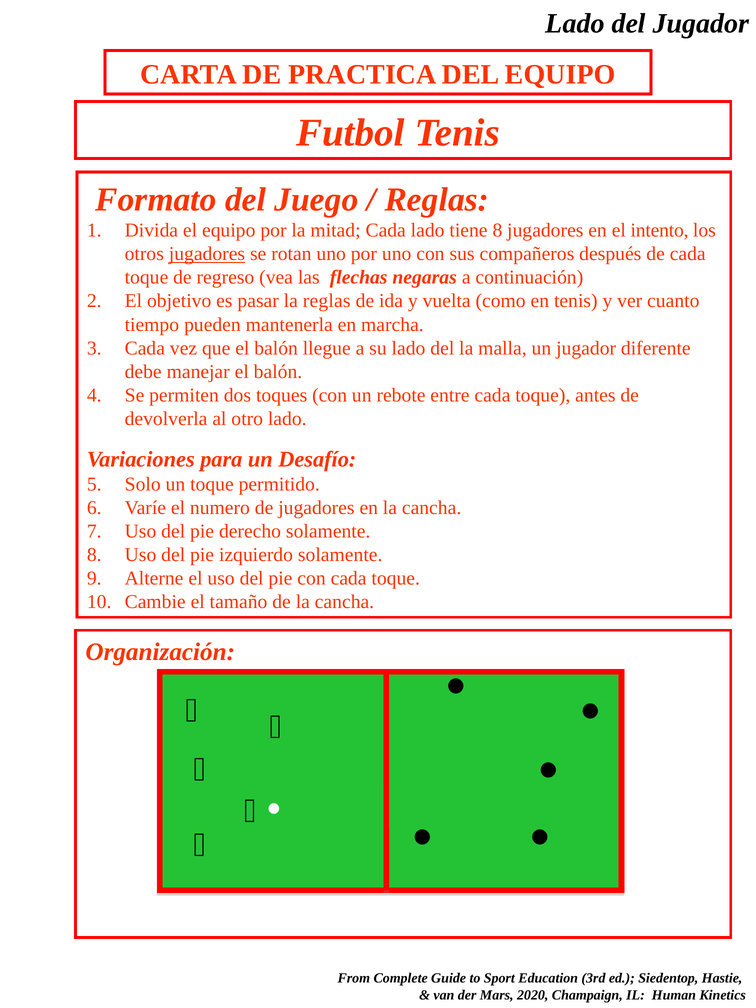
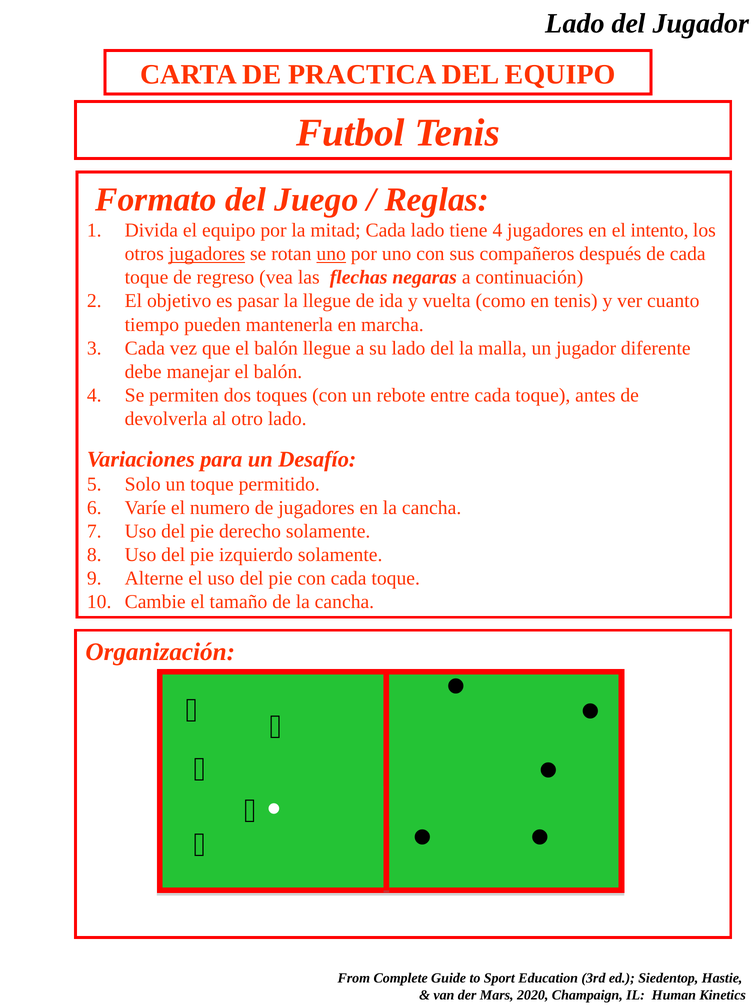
tiene 8: 8 -> 4
uno at (331, 254) underline: none -> present
la reglas: reglas -> llegue
